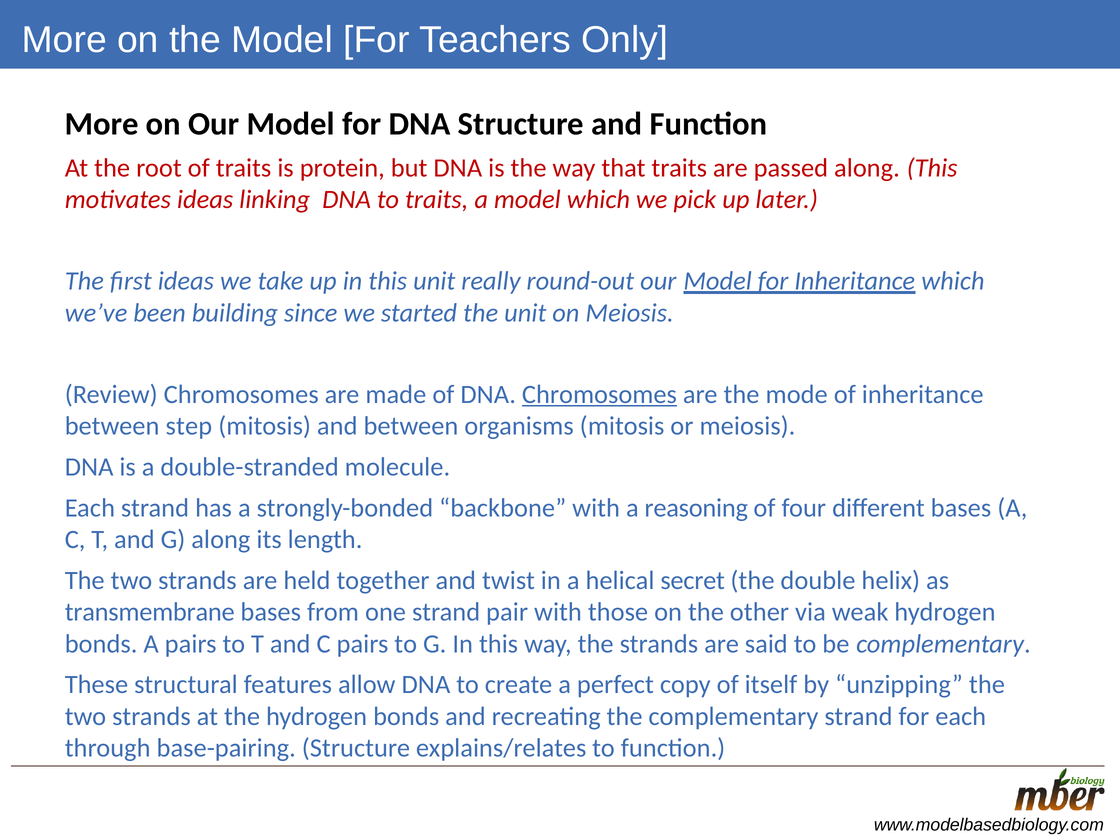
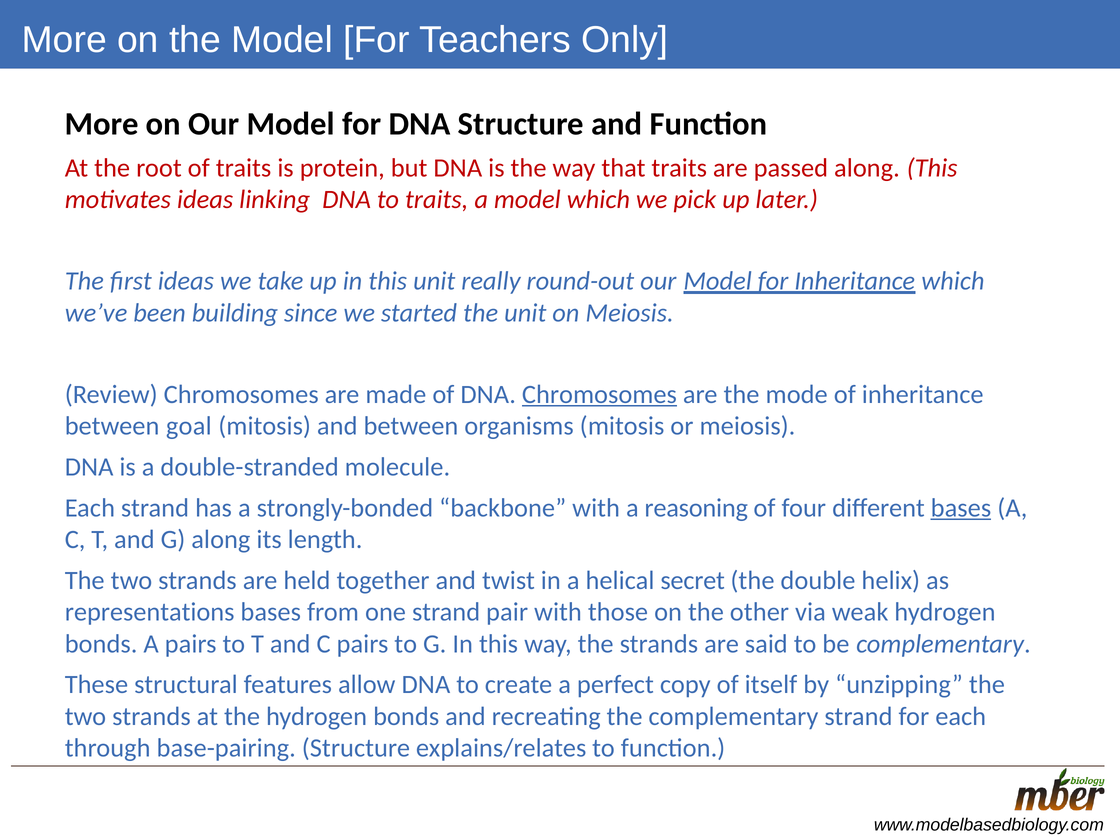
step: step -> goal
bases at (961, 508) underline: none -> present
transmembrane: transmembrane -> representations
